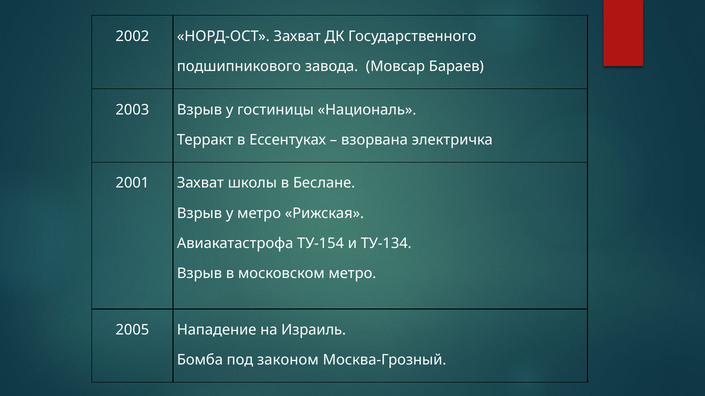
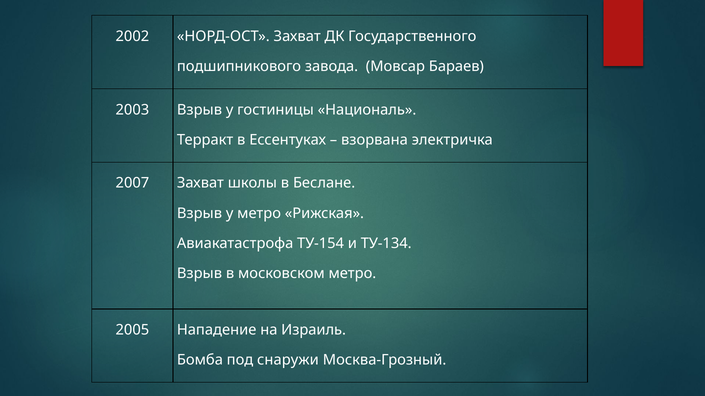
2001: 2001 -> 2007
законом: законом -> снаружи
